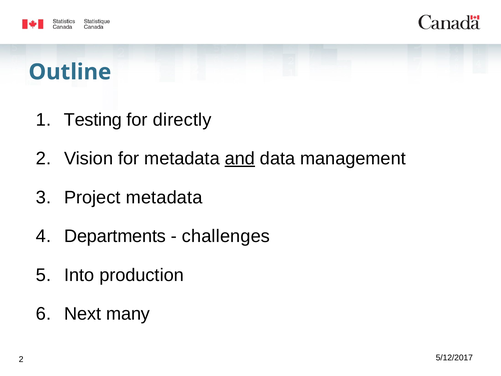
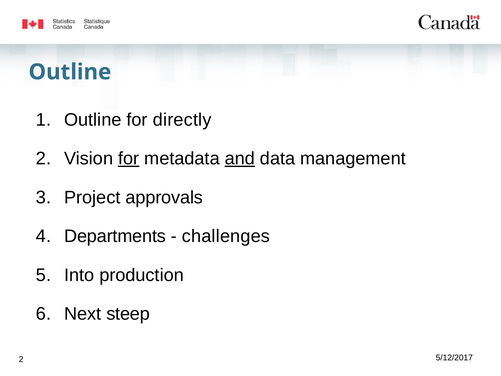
Testing at (93, 120): Testing -> Outline
for at (129, 158) underline: none -> present
Project metadata: metadata -> approvals
many: many -> steep
